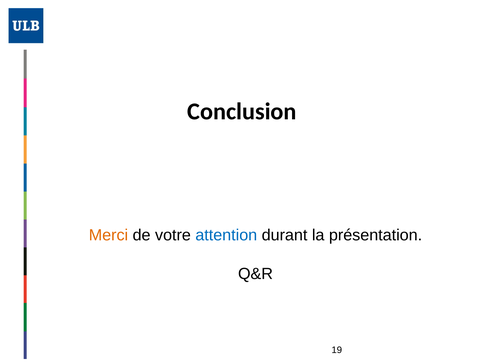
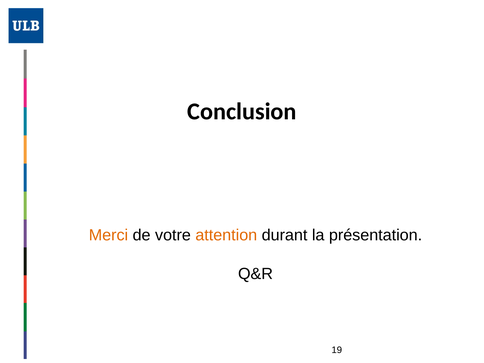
attention colour: blue -> orange
